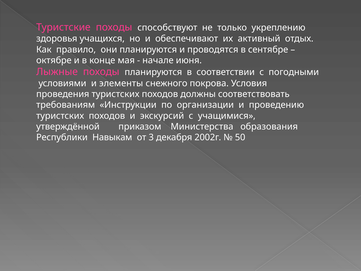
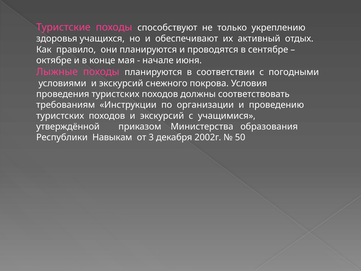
условиями и элементы: элементы -> экскурсий
